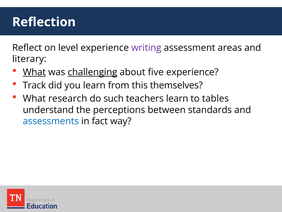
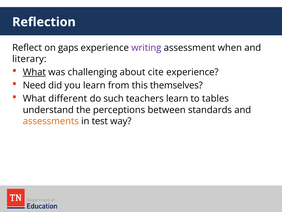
level: level -> gaps
areas: areas -> when
challenging underline: present -> none
five: five -> cite
Track: Track -> Need
research: research -> different
assessments colour: blue -> orange
fact: fact -> test
